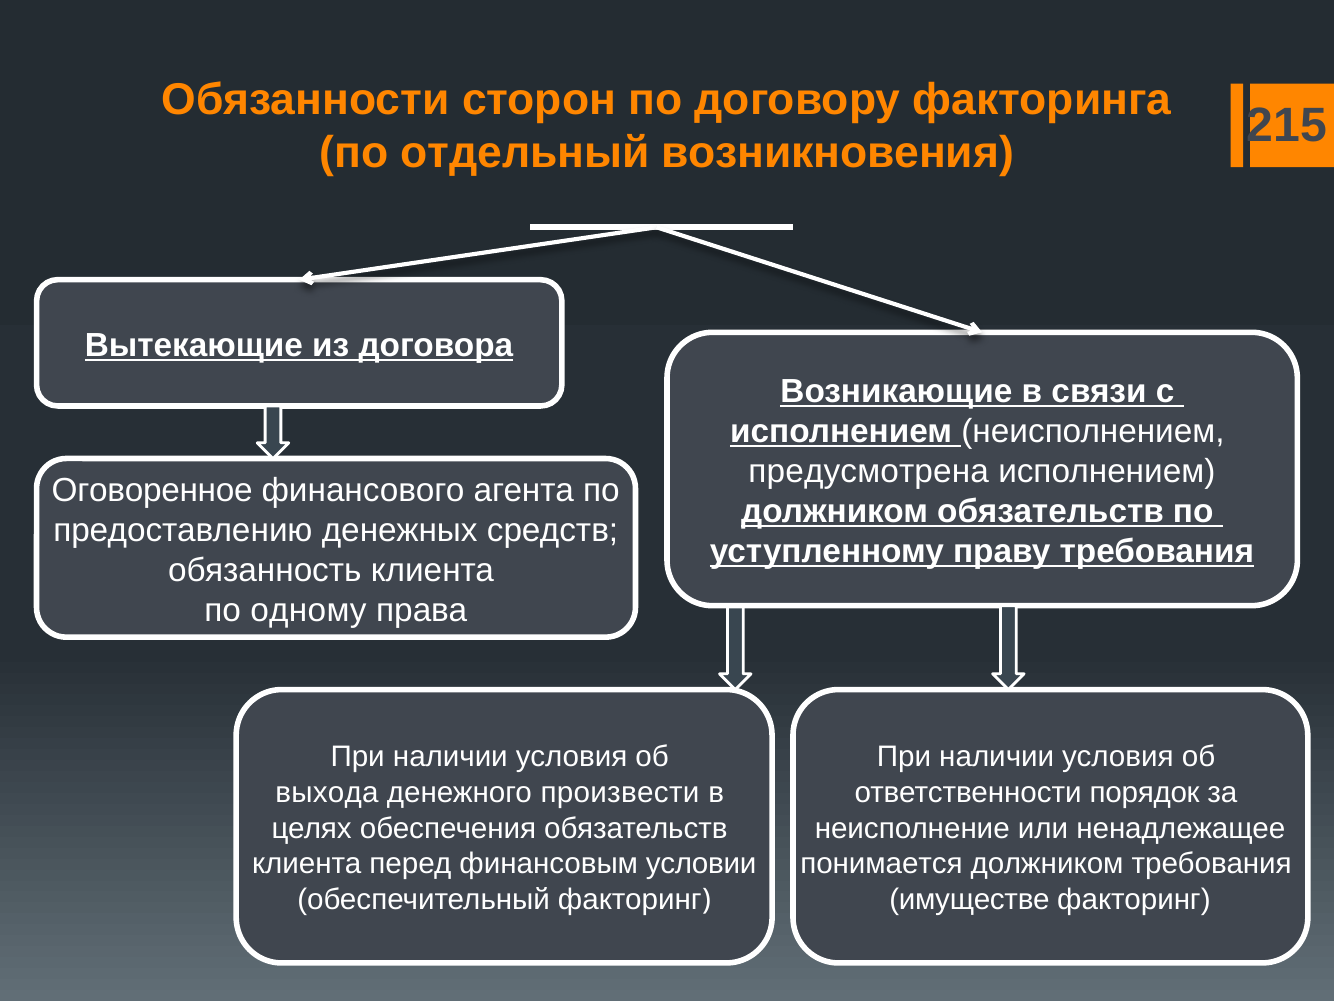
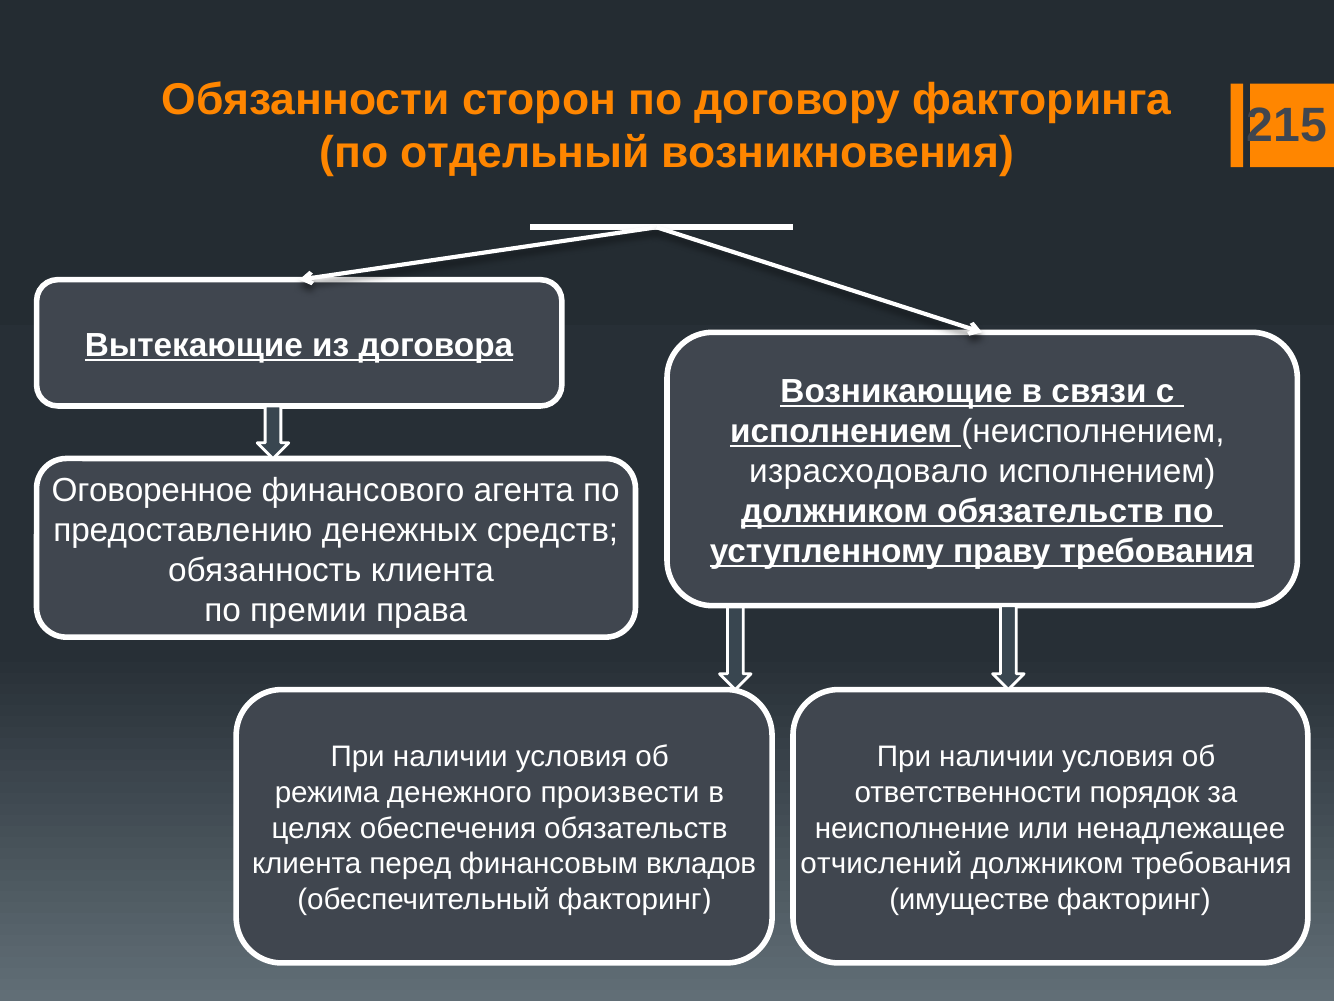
предусмотрена: предусмотрена -> израсходовало
одному: одному -> премии
выхода: выхода -> режима
условии: условии -> вкладов
понимается: понимается -> отчислений
